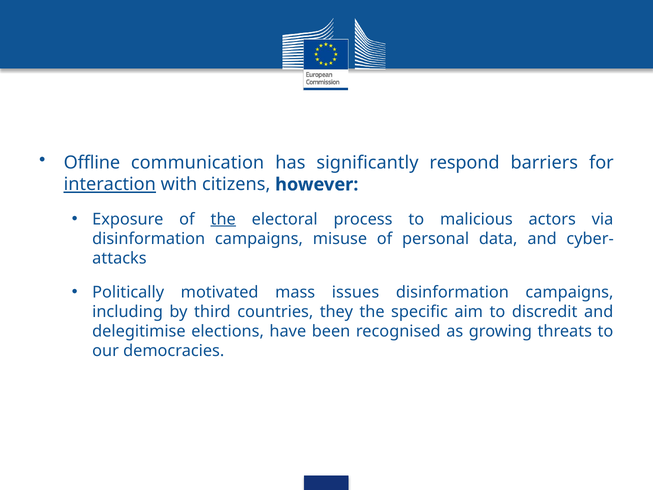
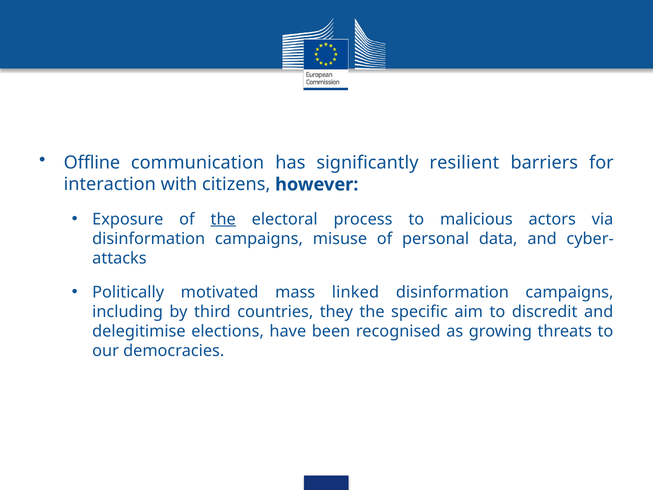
respond: respond -> resilient
interaction underline: present -> none
issues: issues -> linked
